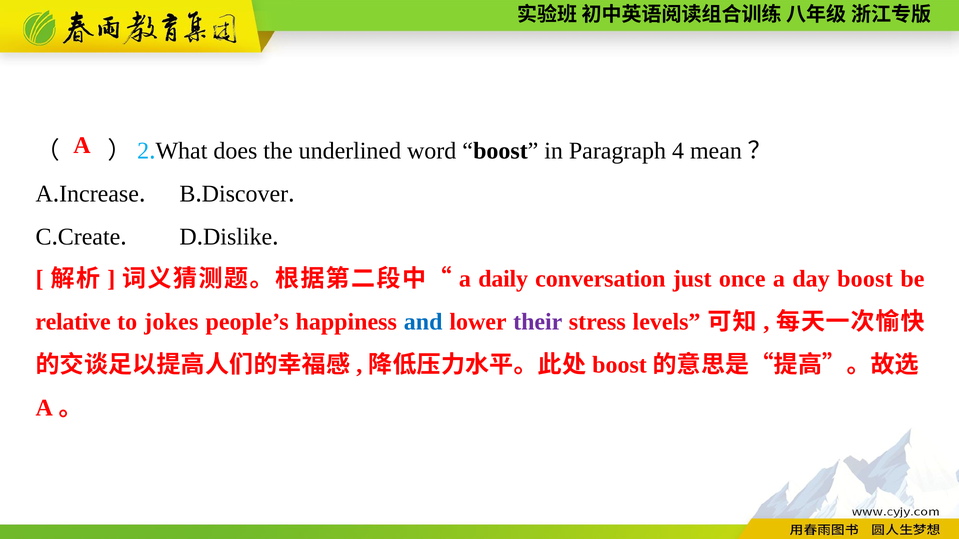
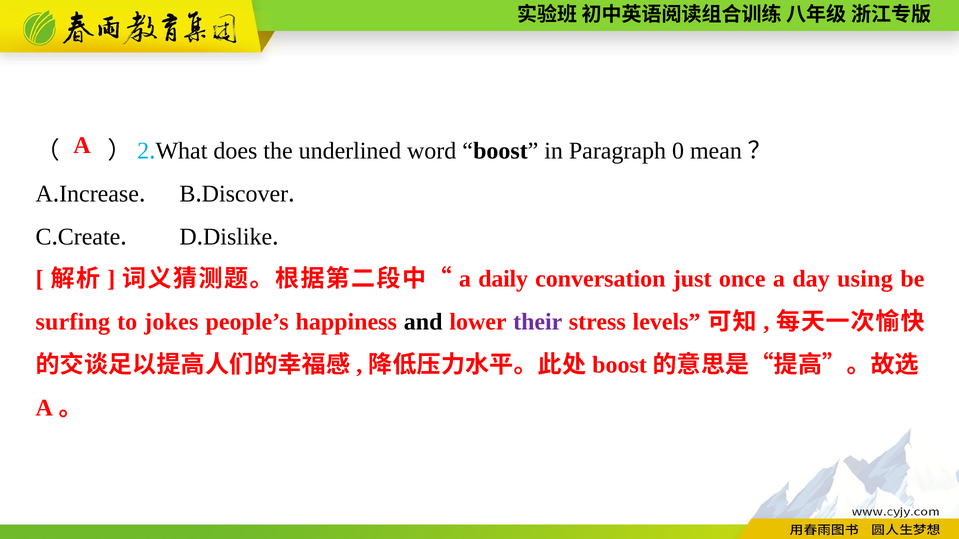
4: 4 -> 0
day boost: boost -> using
relative: relative -> surfing
and colour: blue -> black
